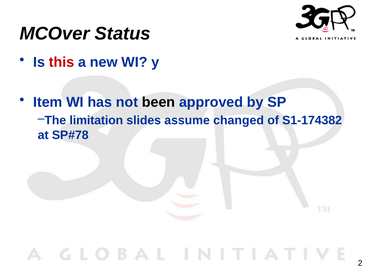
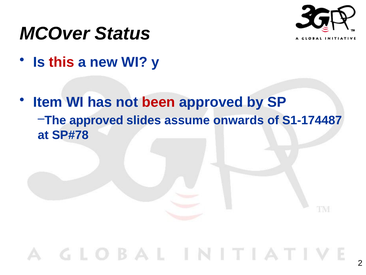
been colour: black -> red
The limitation: limitation -> approved
changed: changed -> onwards
S1-174382: S1-174382 -> S1-174487
